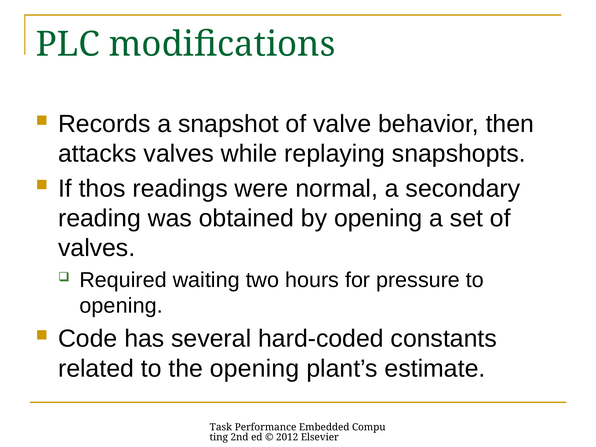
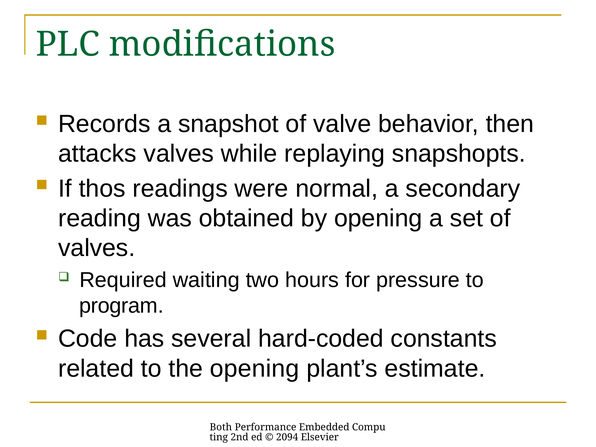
opening at (121, 306): opening -> program
Task: Task -> Both
2012: 2012 -> 2094
